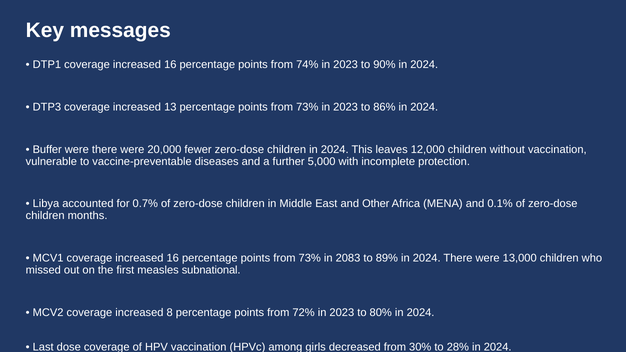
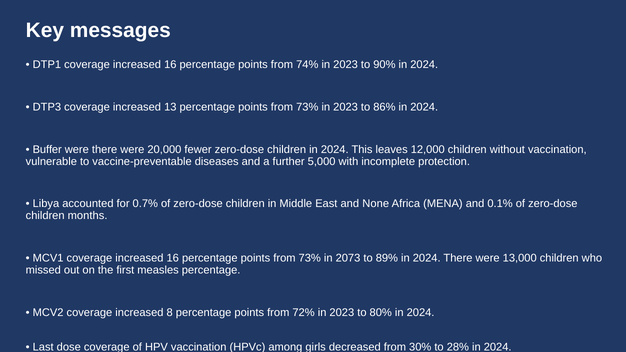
Other: Other -> None
2083: 2083 -> 2073
measles subnational: subnational -> percentage
